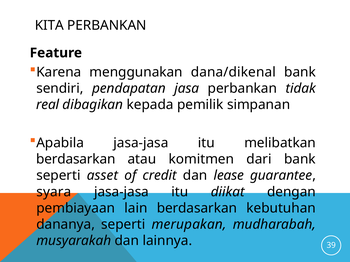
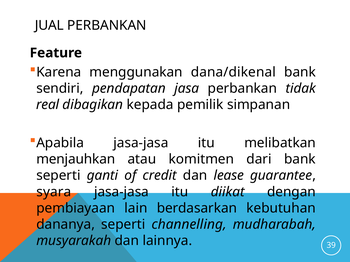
KITA: KITA -> JUAL
berdasarkan at (76, 160): berdasarkan -> menjauhkan
asset: asset -> ganti
merupakan: merupakan -> channelling
